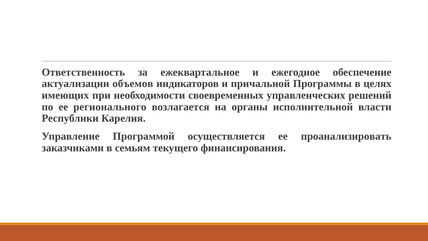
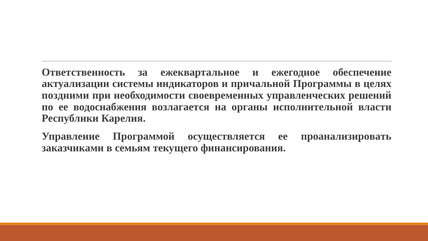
объемов: объемов -> системы
имеющих: имеющих -> поздними
регионального: регионального -> водоснабжения
